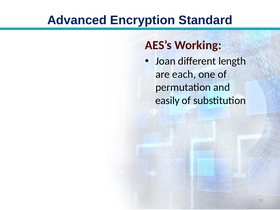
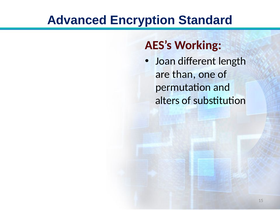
each: each -> than
easily: easily -> alters
